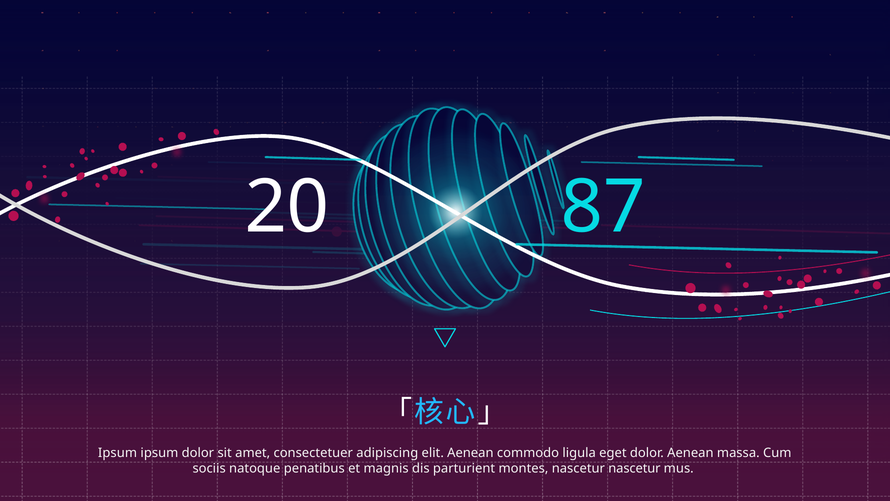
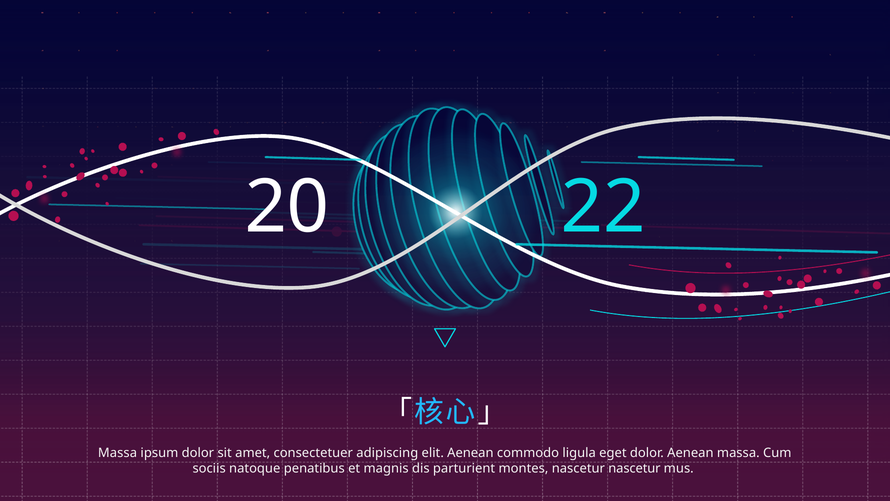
87: 87 -> 22
Ipsum at (117, 452): Ipsum -> Massa
